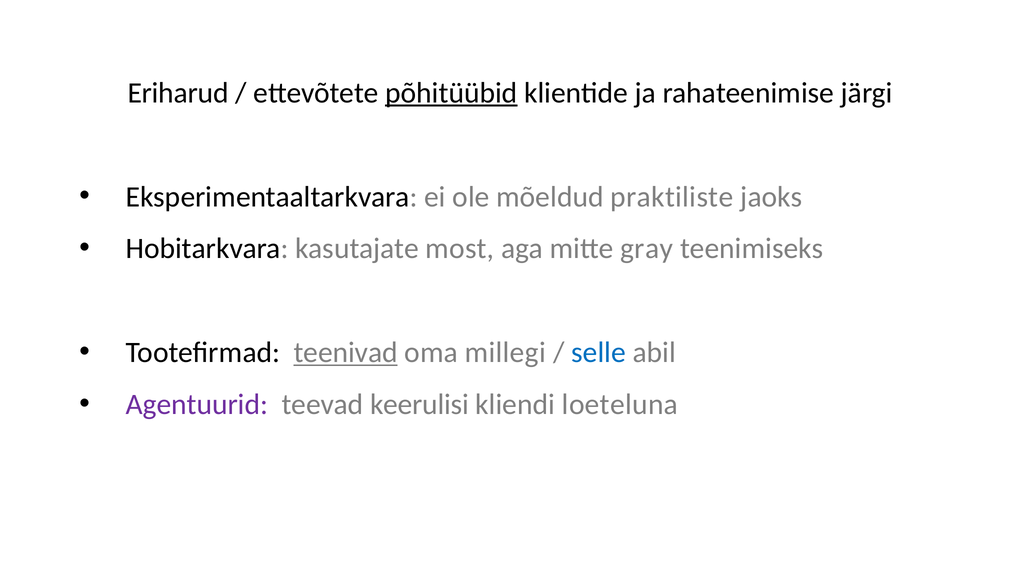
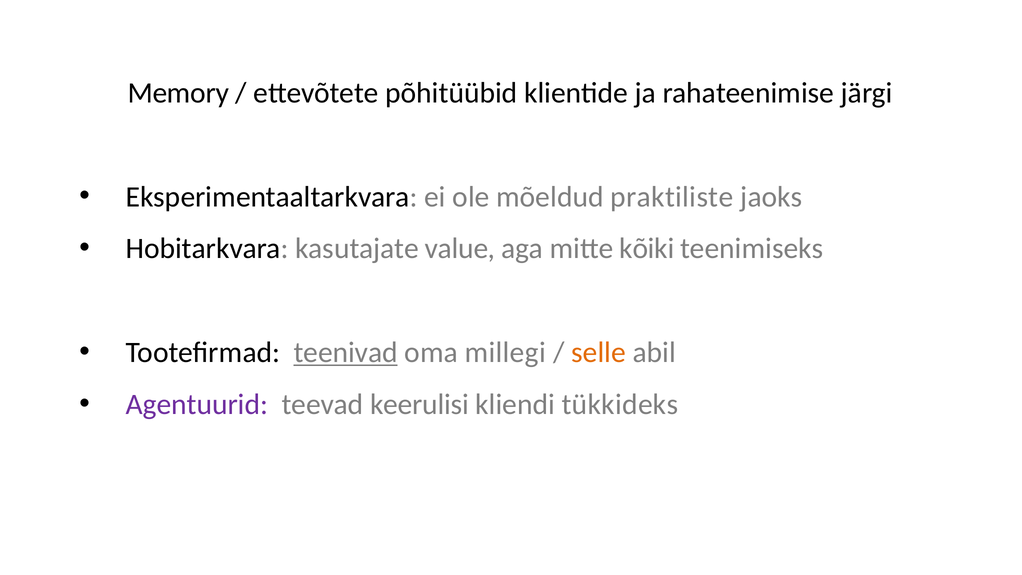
Eriharud: Eriharud -> Memory
põhitüübid underline: present -> none
most: most -> value
gray: gray -> kõiki
selle colour: blue -> orange
loeteluna: loeteluna -> tükkideks
